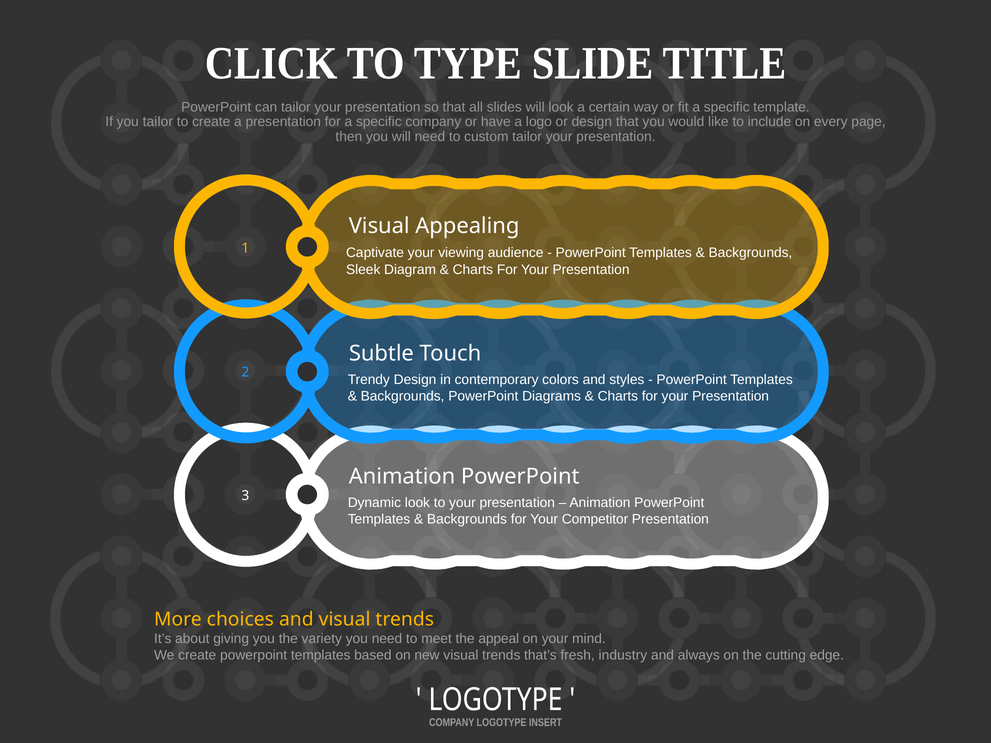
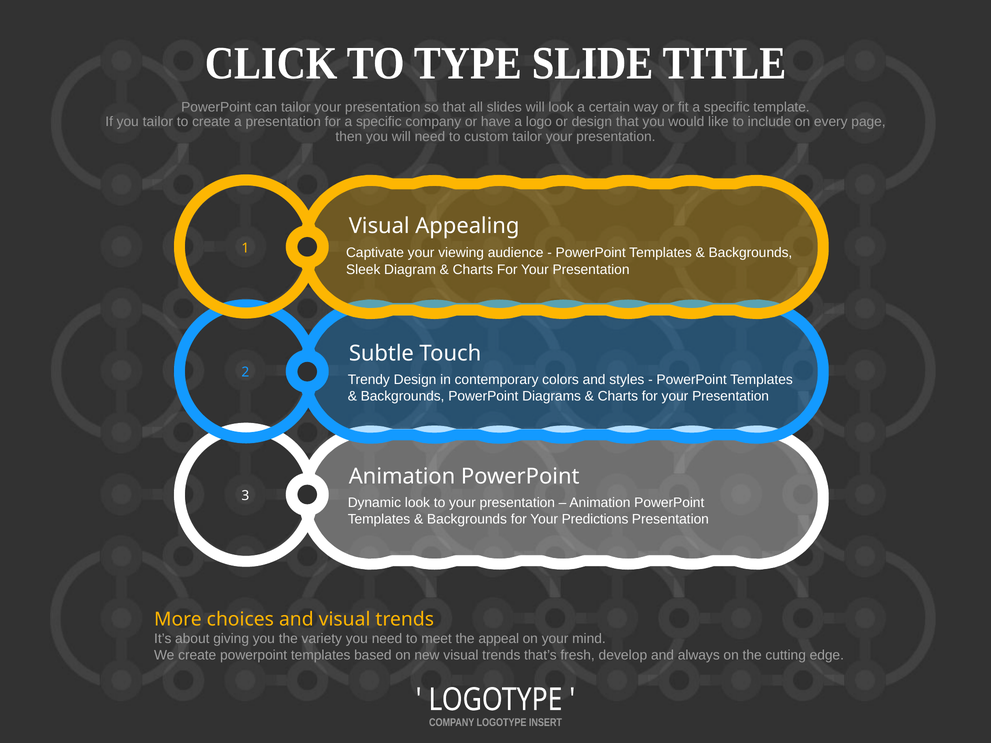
Competitor: Competitor -> Predictions
industry: industry -> develop
